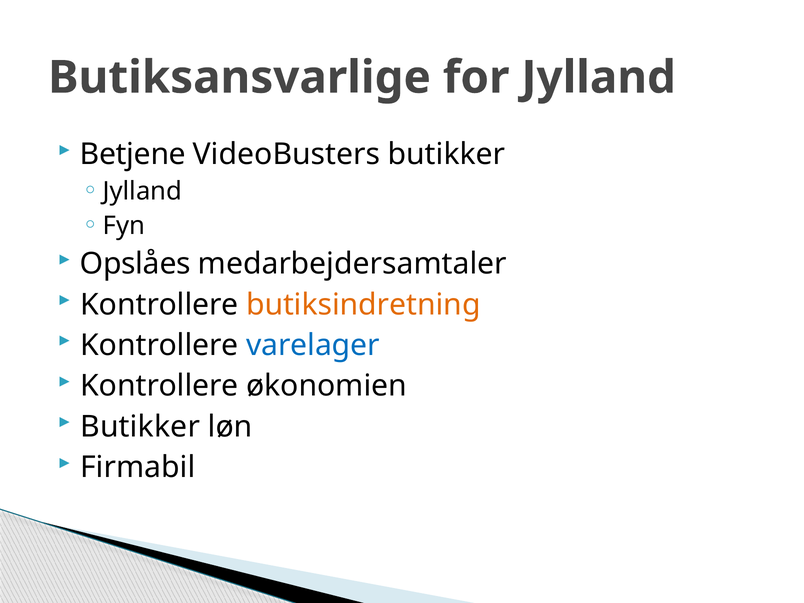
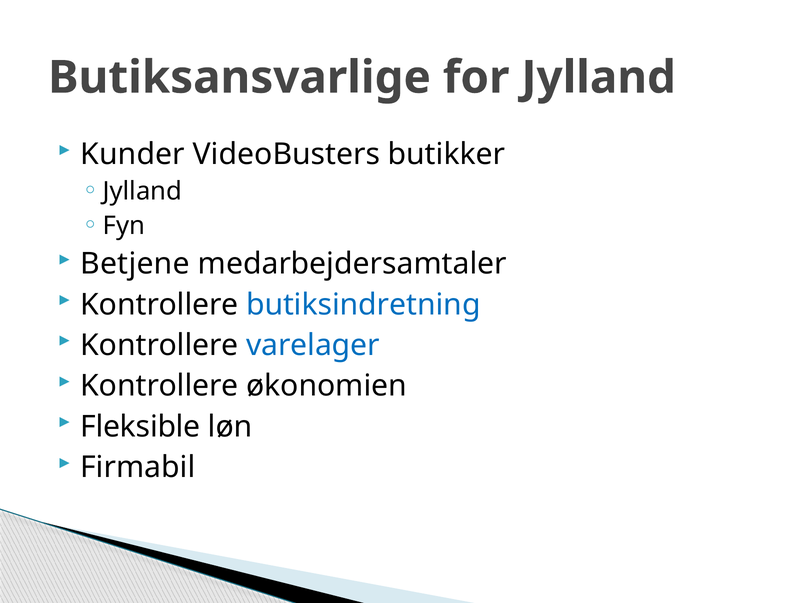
Betjene: Betjene -> Kunder
Opslåes: Opslåes -> Betjene
butiksindretning colour: orange -> blue
Butikker at (140, 427): Butikker -> Fleksible
